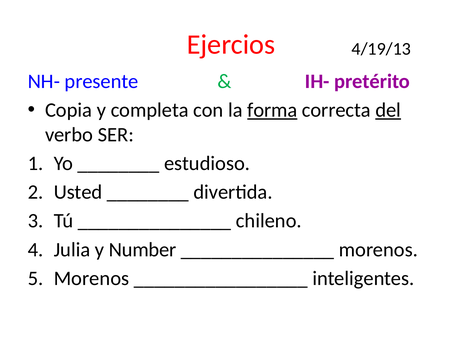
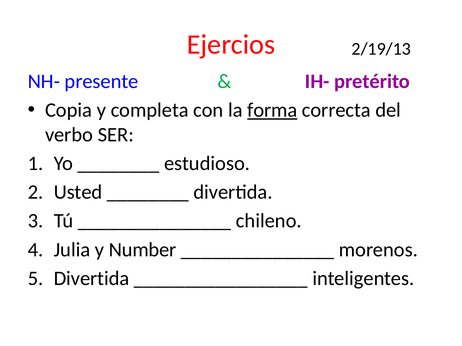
4/19/13: 4/19/13 -> 2/19/13
del underline: present -> none
Morenos at (91, 279): Morenos -> Divertida
